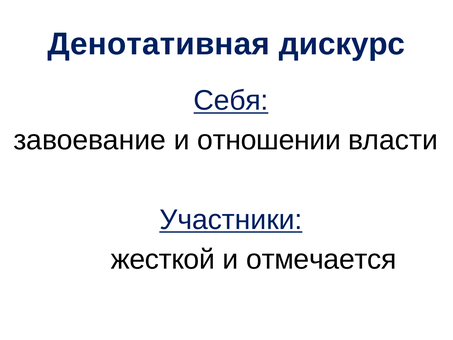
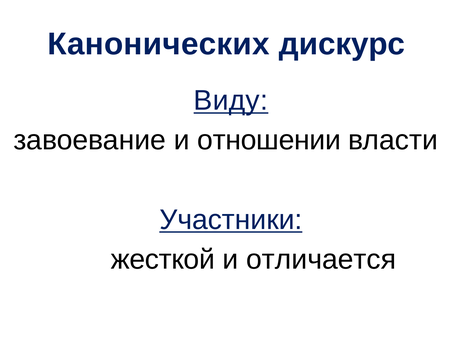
Денотативная: Денотативная -> Канонических
Себя: Себя -> Виду
отмечается: отмечается -> отличается
